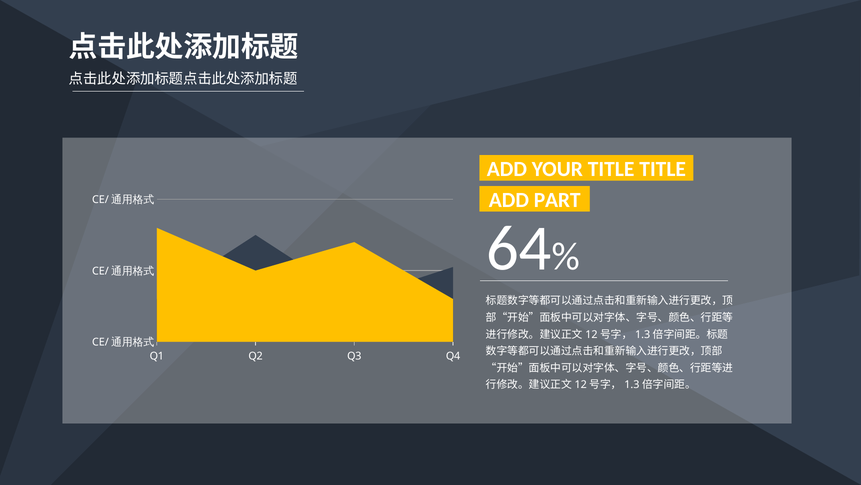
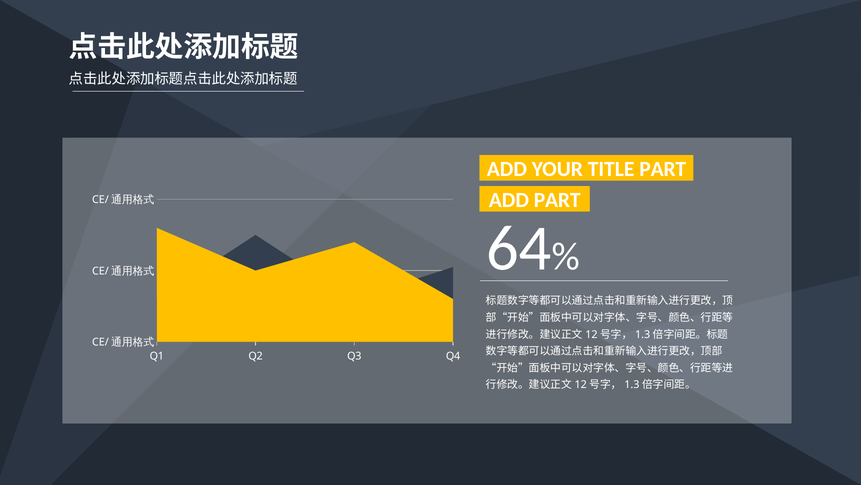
TITLE TITLE: TITLE -> PART
